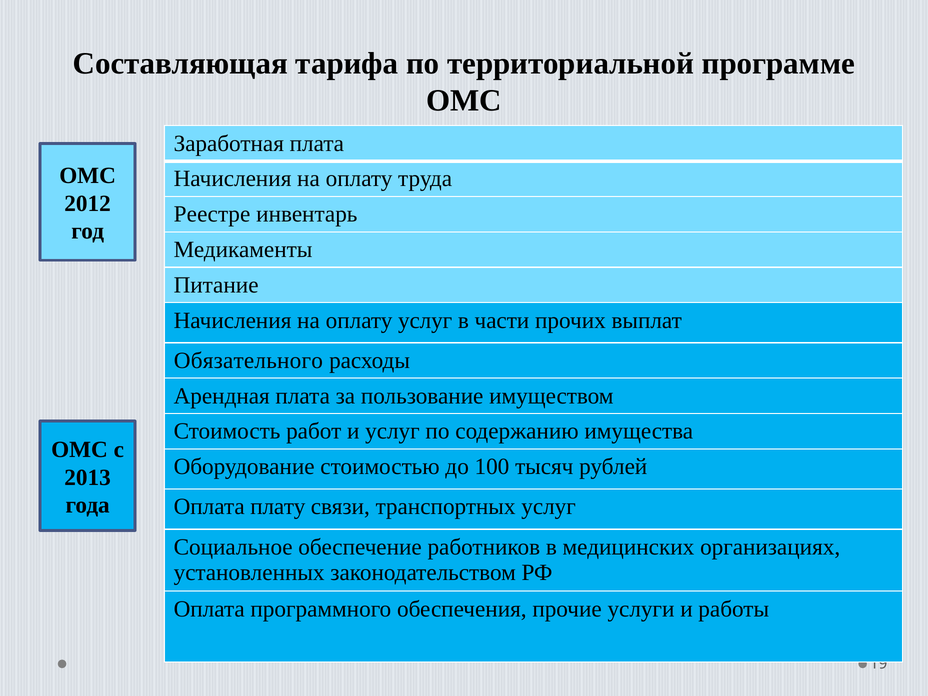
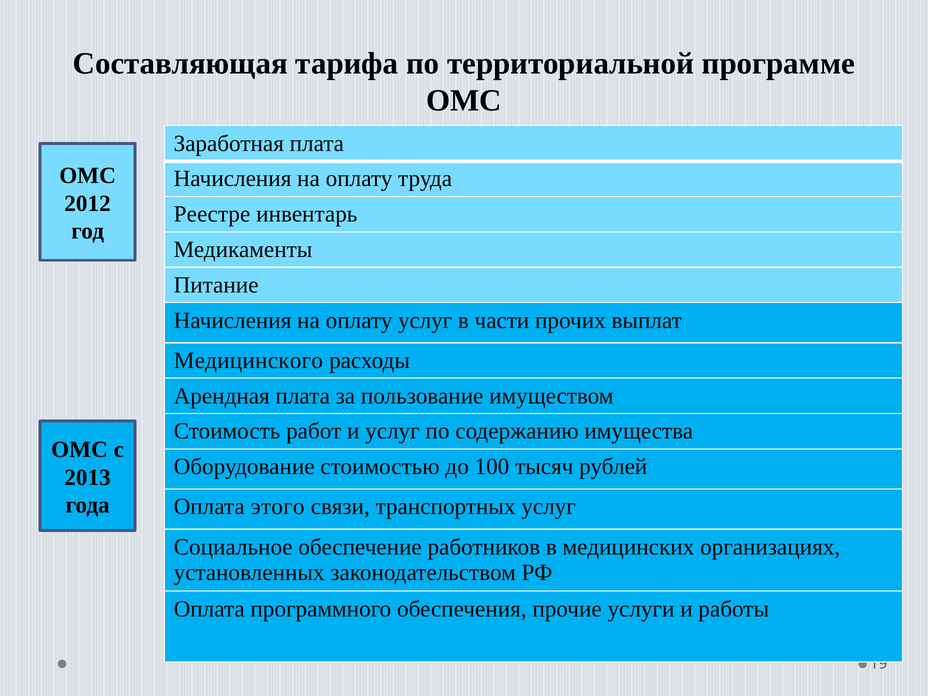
Обязательного: Обязательного -> Медицинского
плату: плату -> этого
